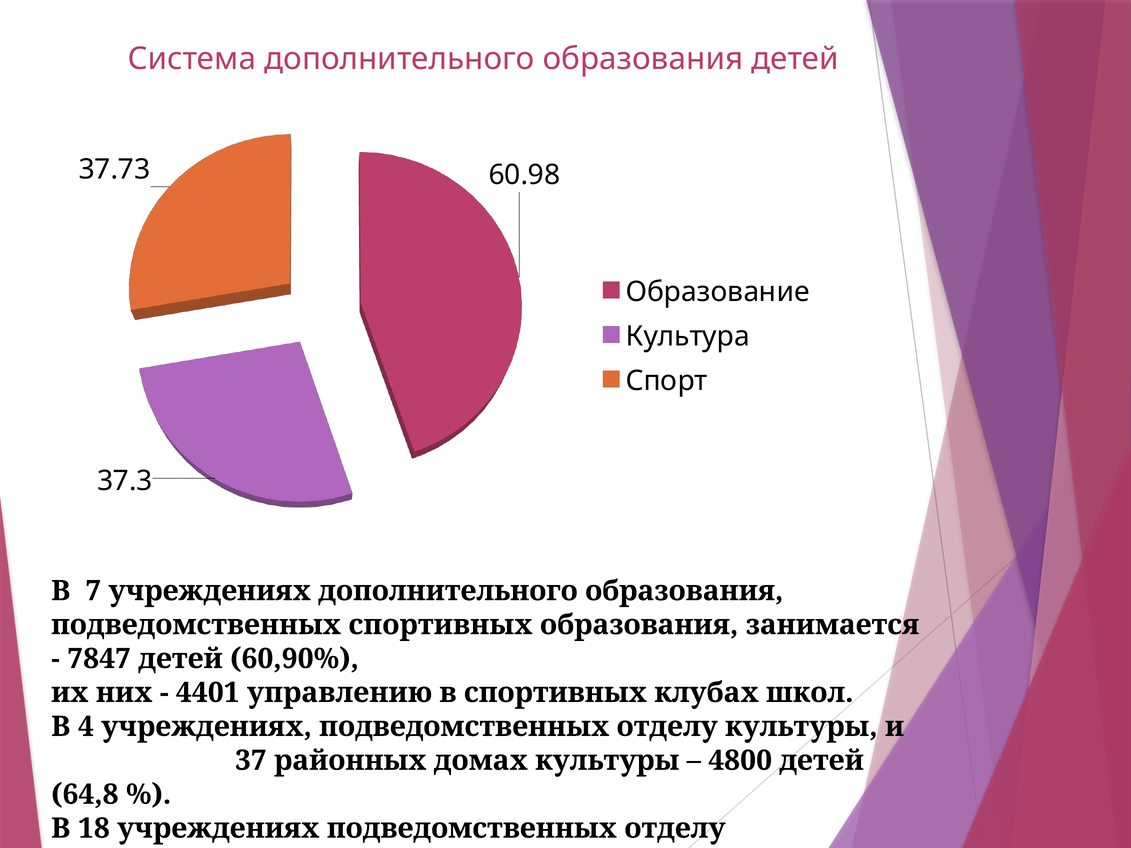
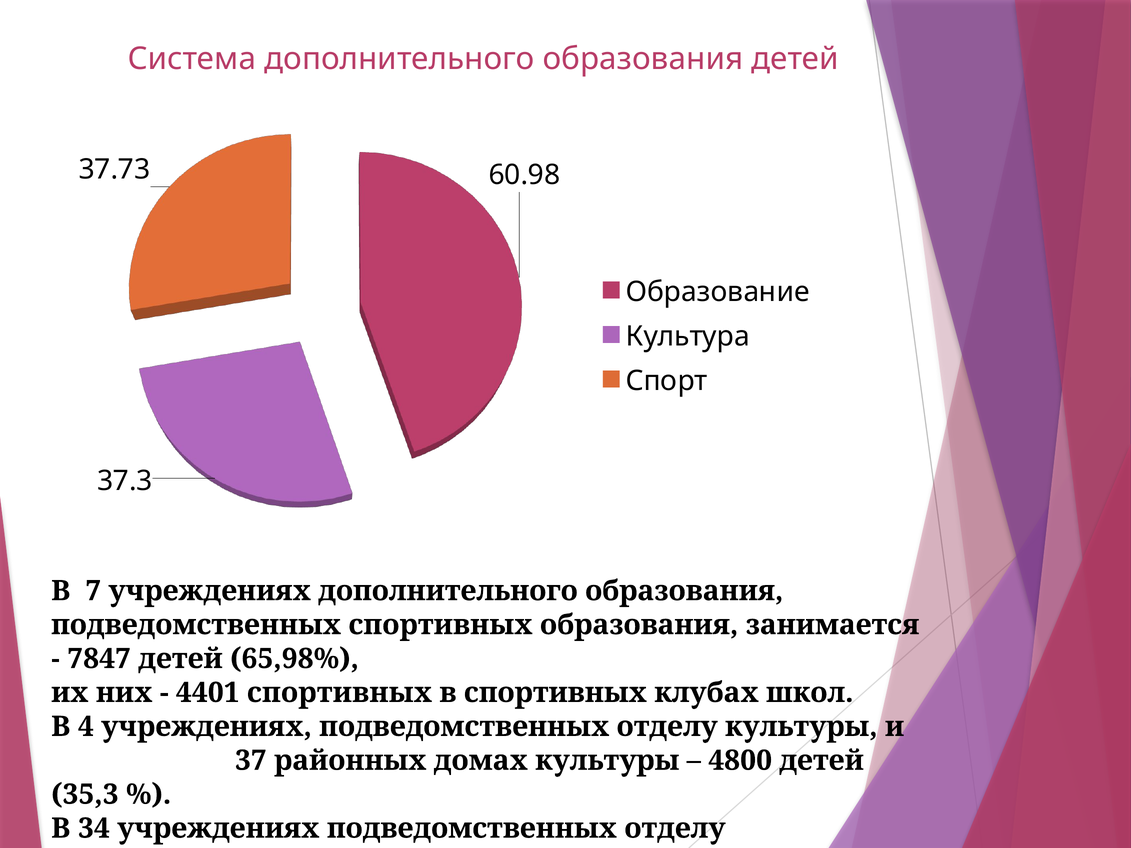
60,90%: 60,90% -> 65,98%
4401 управлению: управлению -> спортивных
64,8: 64,8 -> 35,3
18: 18 -> 34
